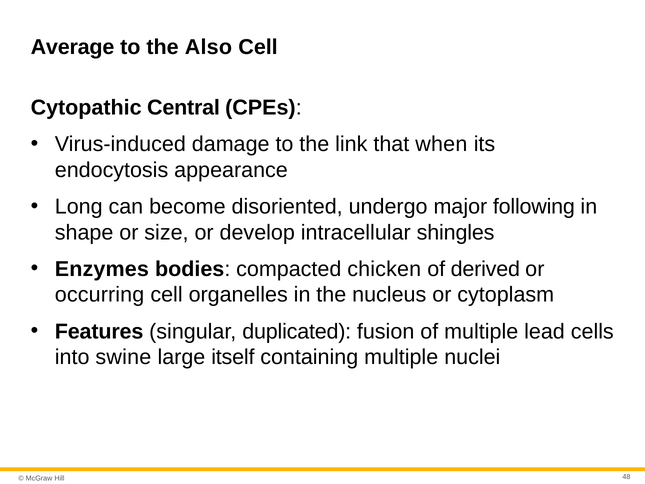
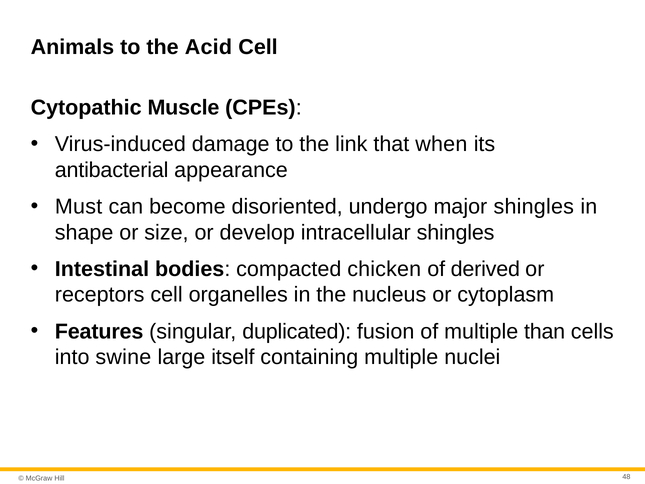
Average: Average -> Animals
Also: Also -> Acid
Central: Central -> Muscle
endocytosis: endocytosis -> antibacterial
Long: Long -> Must
major following: following -> shingles
Enzymes: Enzymes -> Intestinal
occurring: occurring -> receptors
lead: lead -> than
